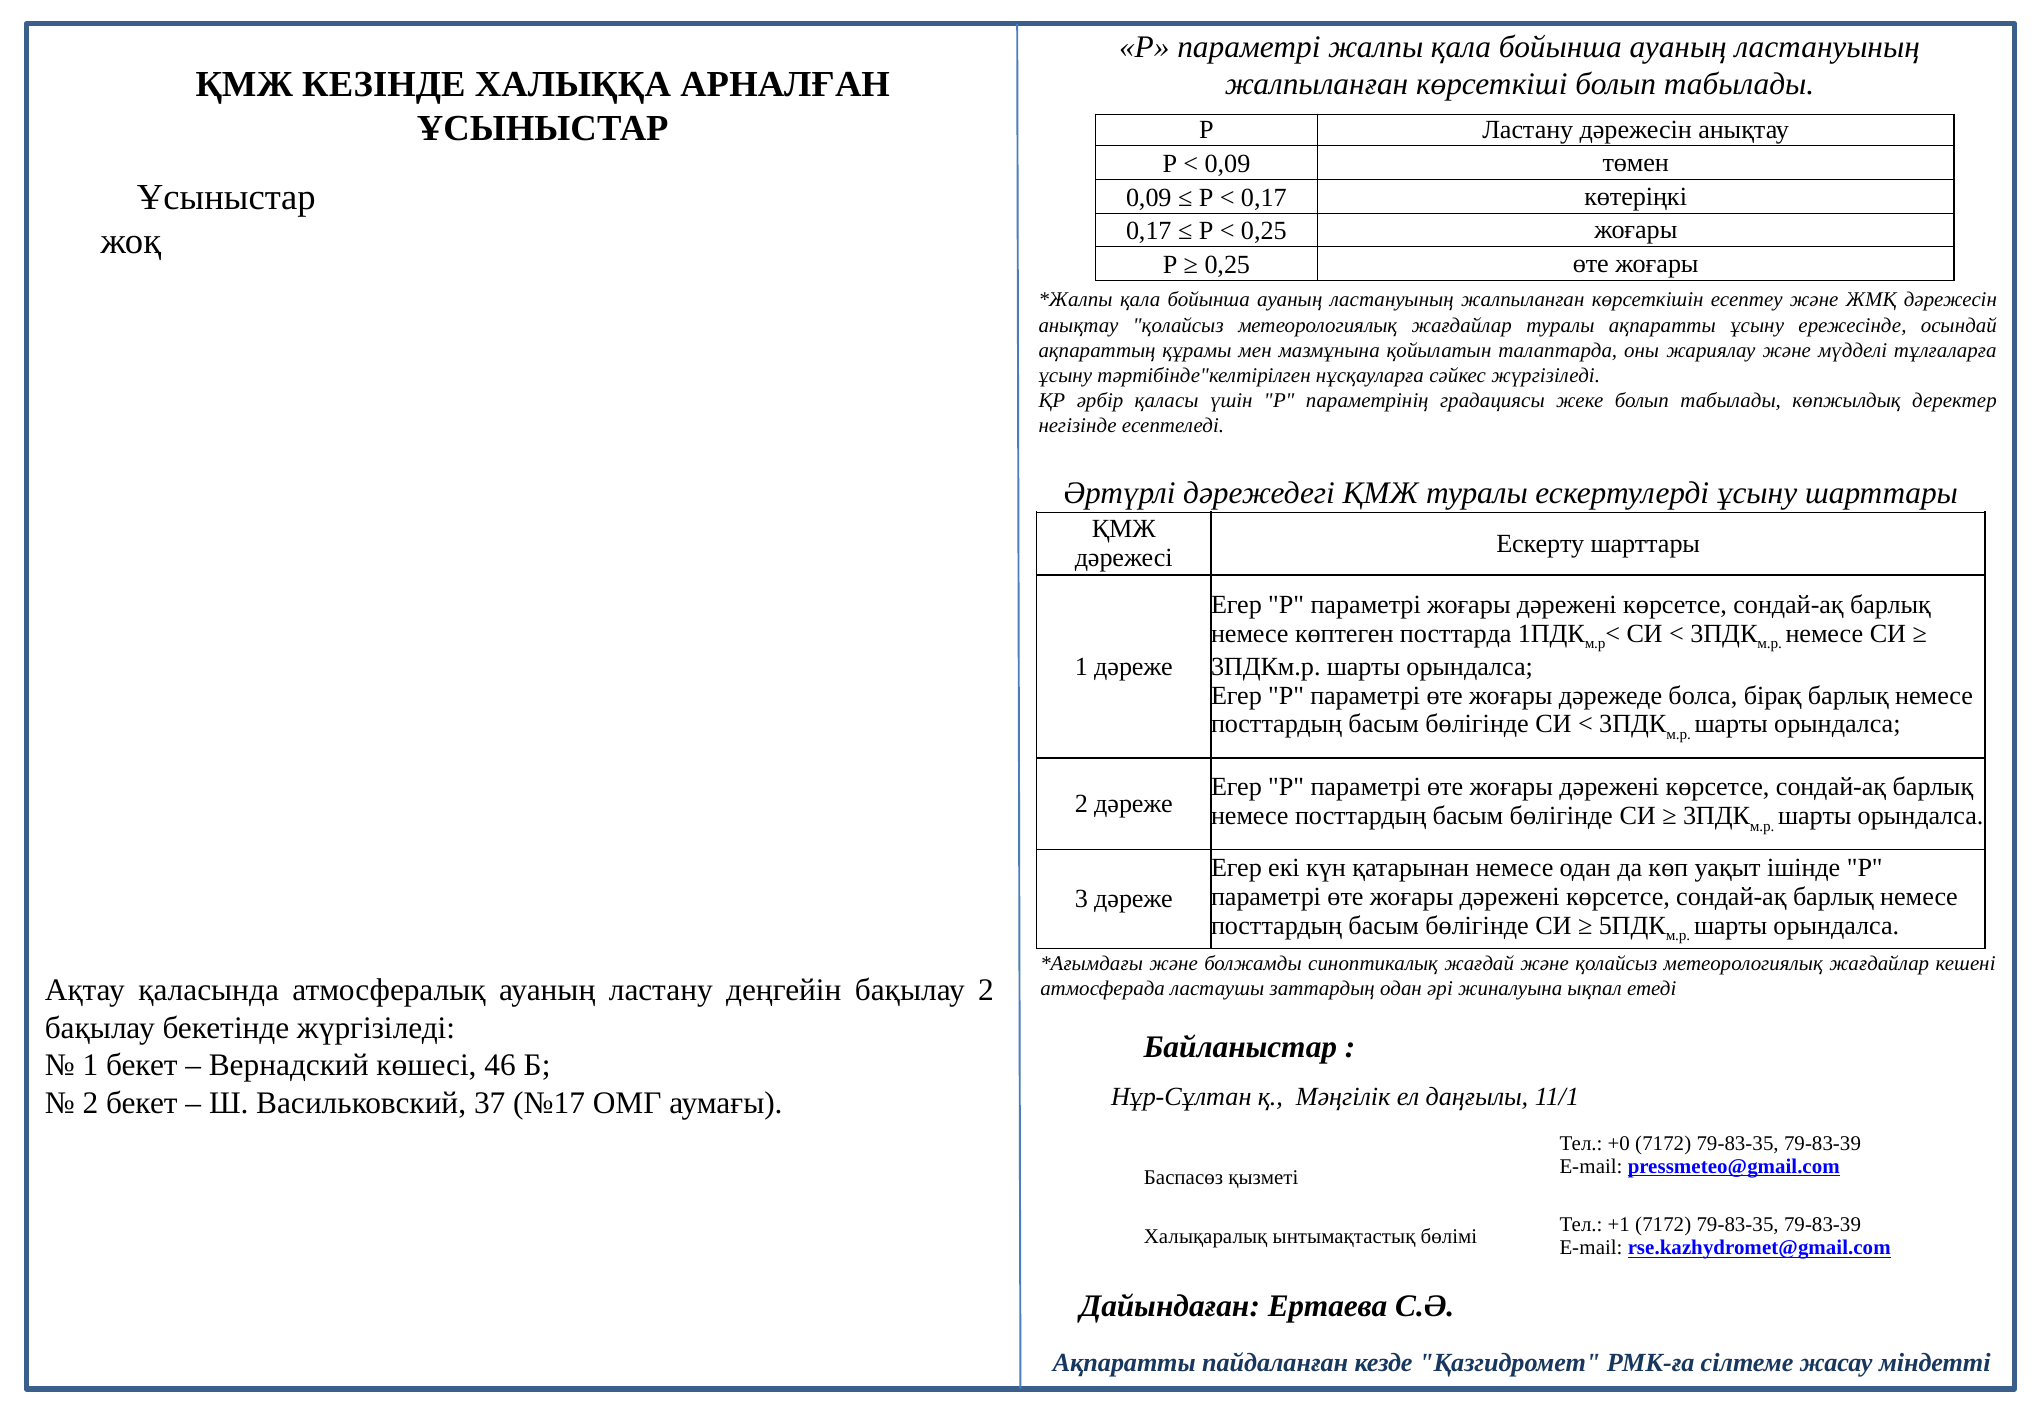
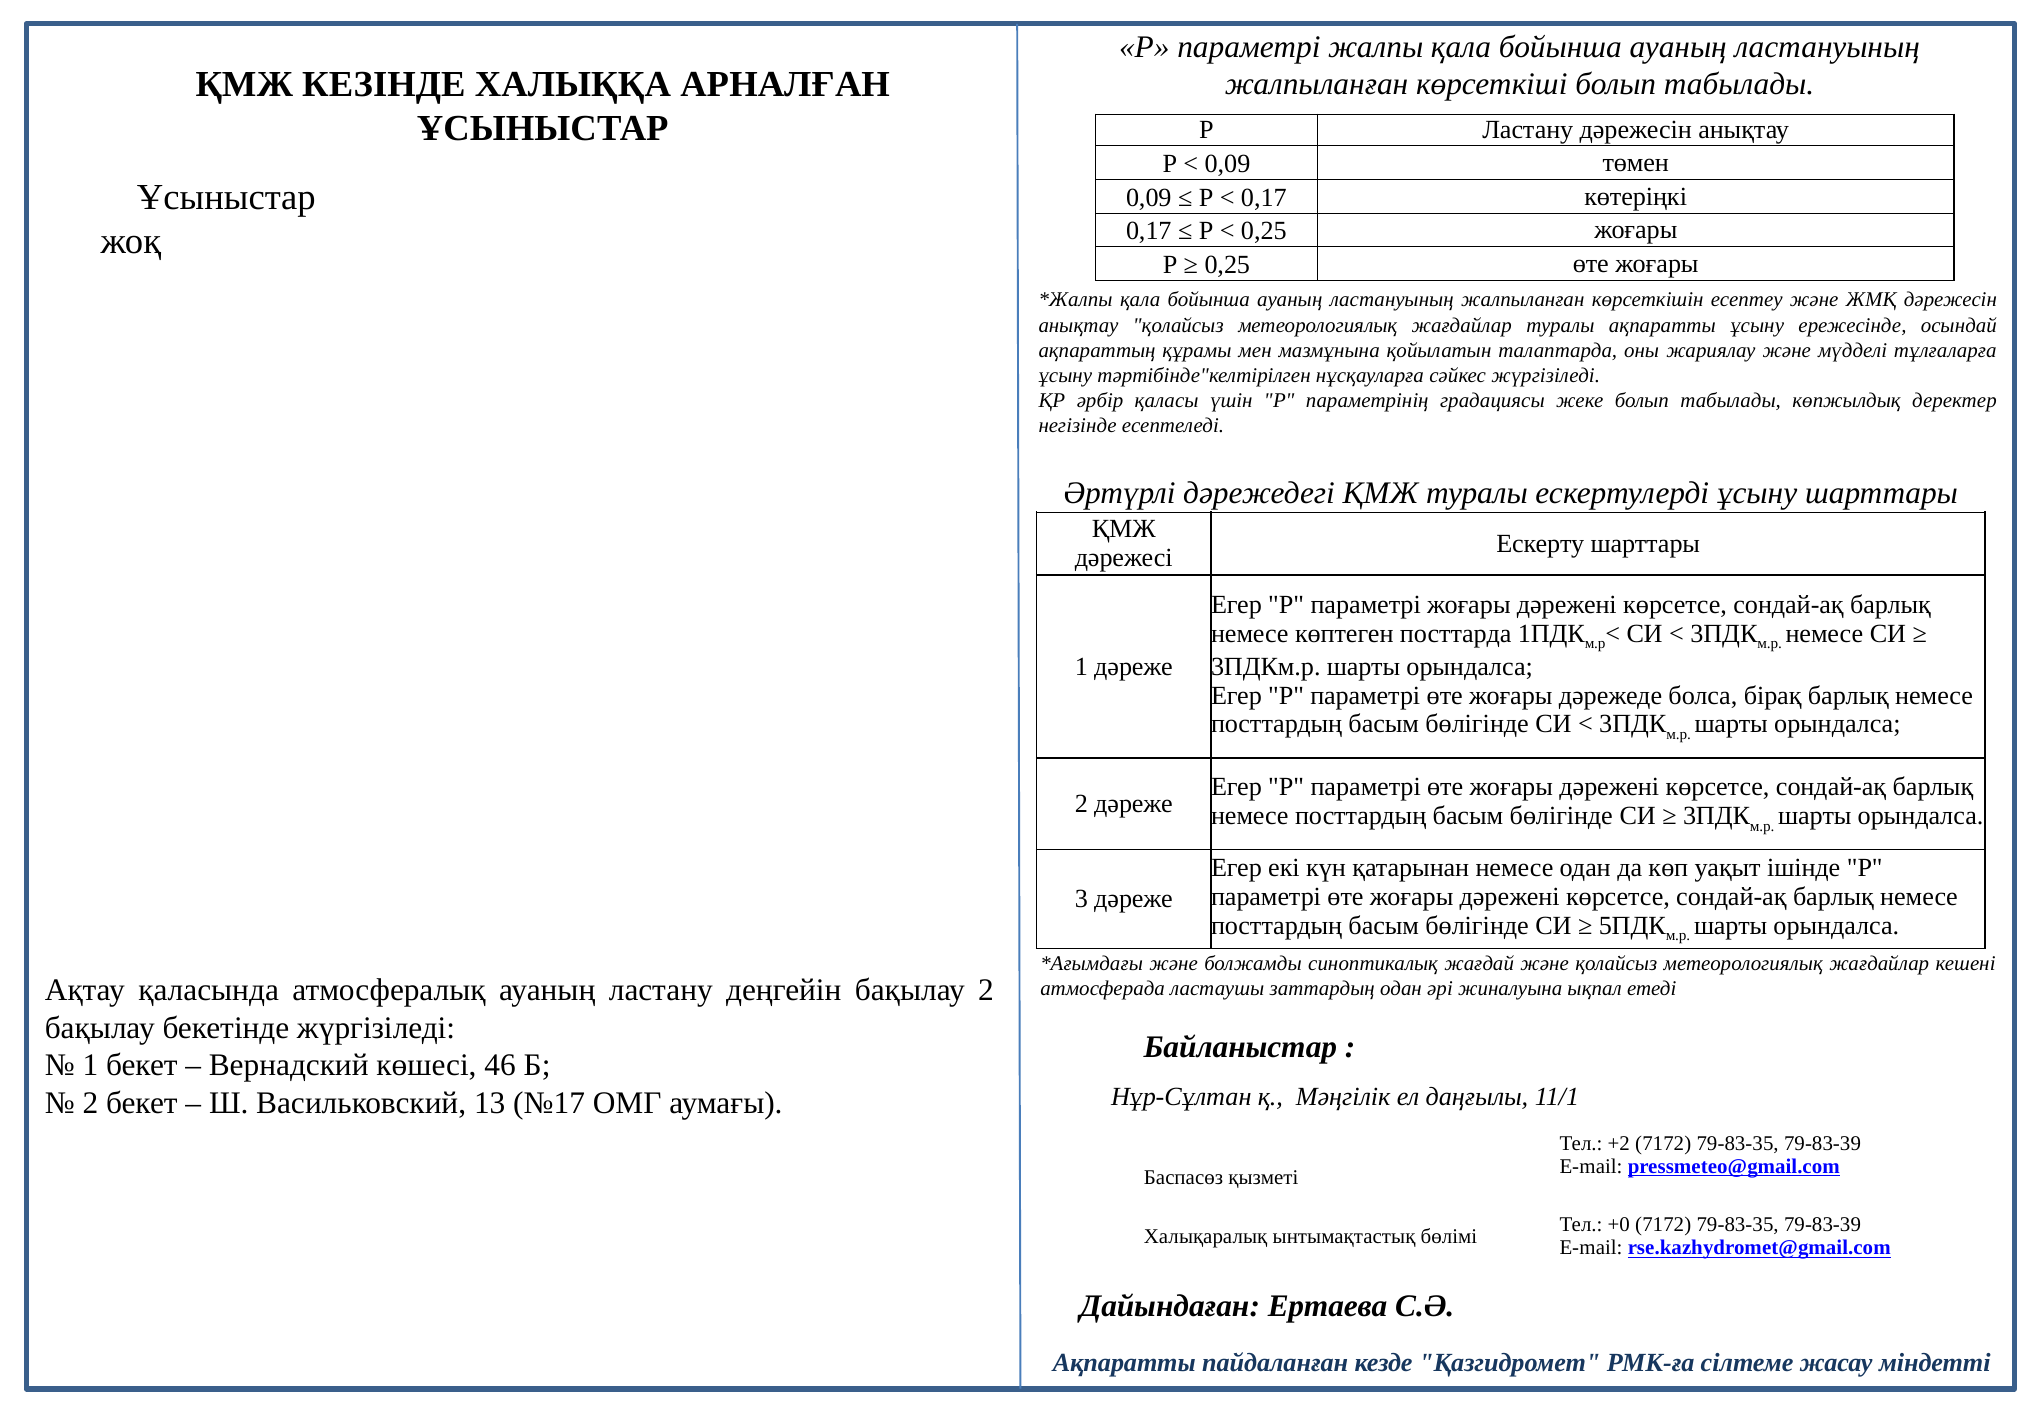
37: 37 -> 13
+0: +0 -> +2
+1: +1 -> +0
